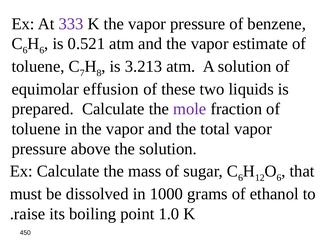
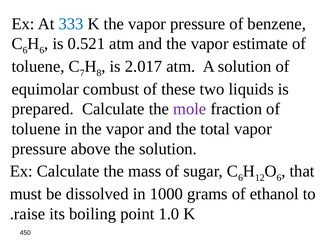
333 colour: purple -> blue
3.213: 3.213 -> 2.017
effusion: effusion -> combust
